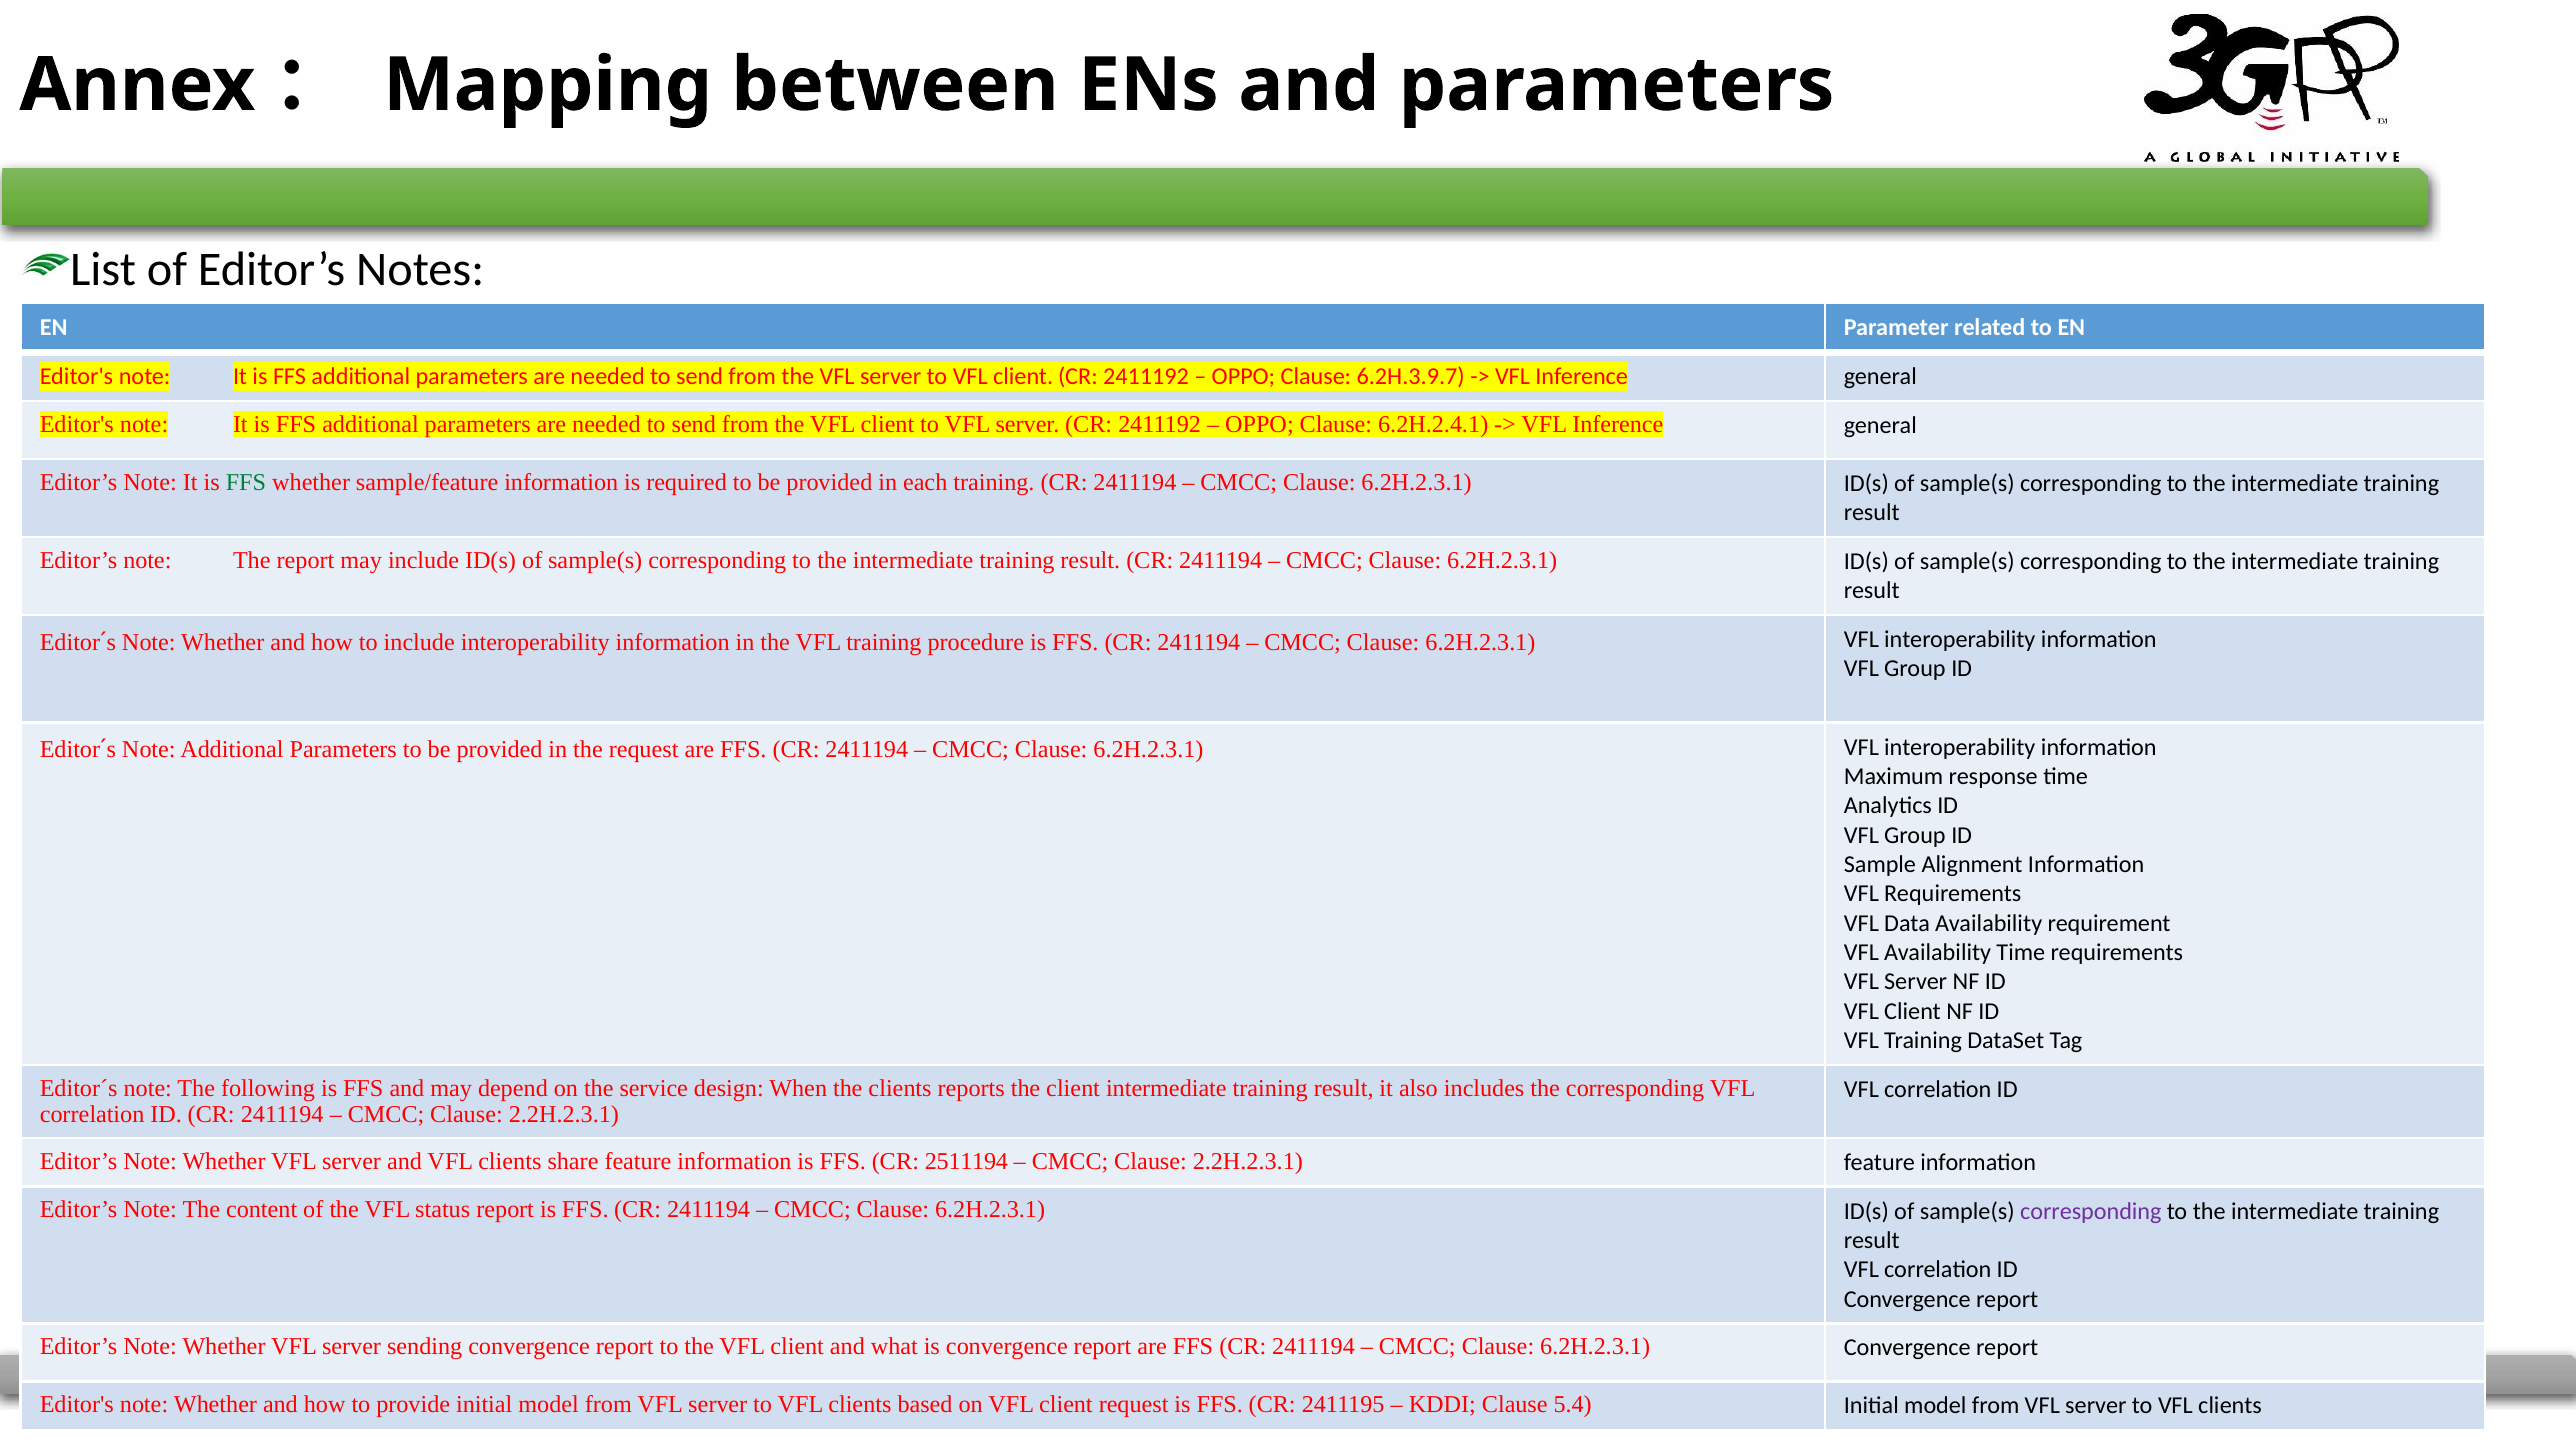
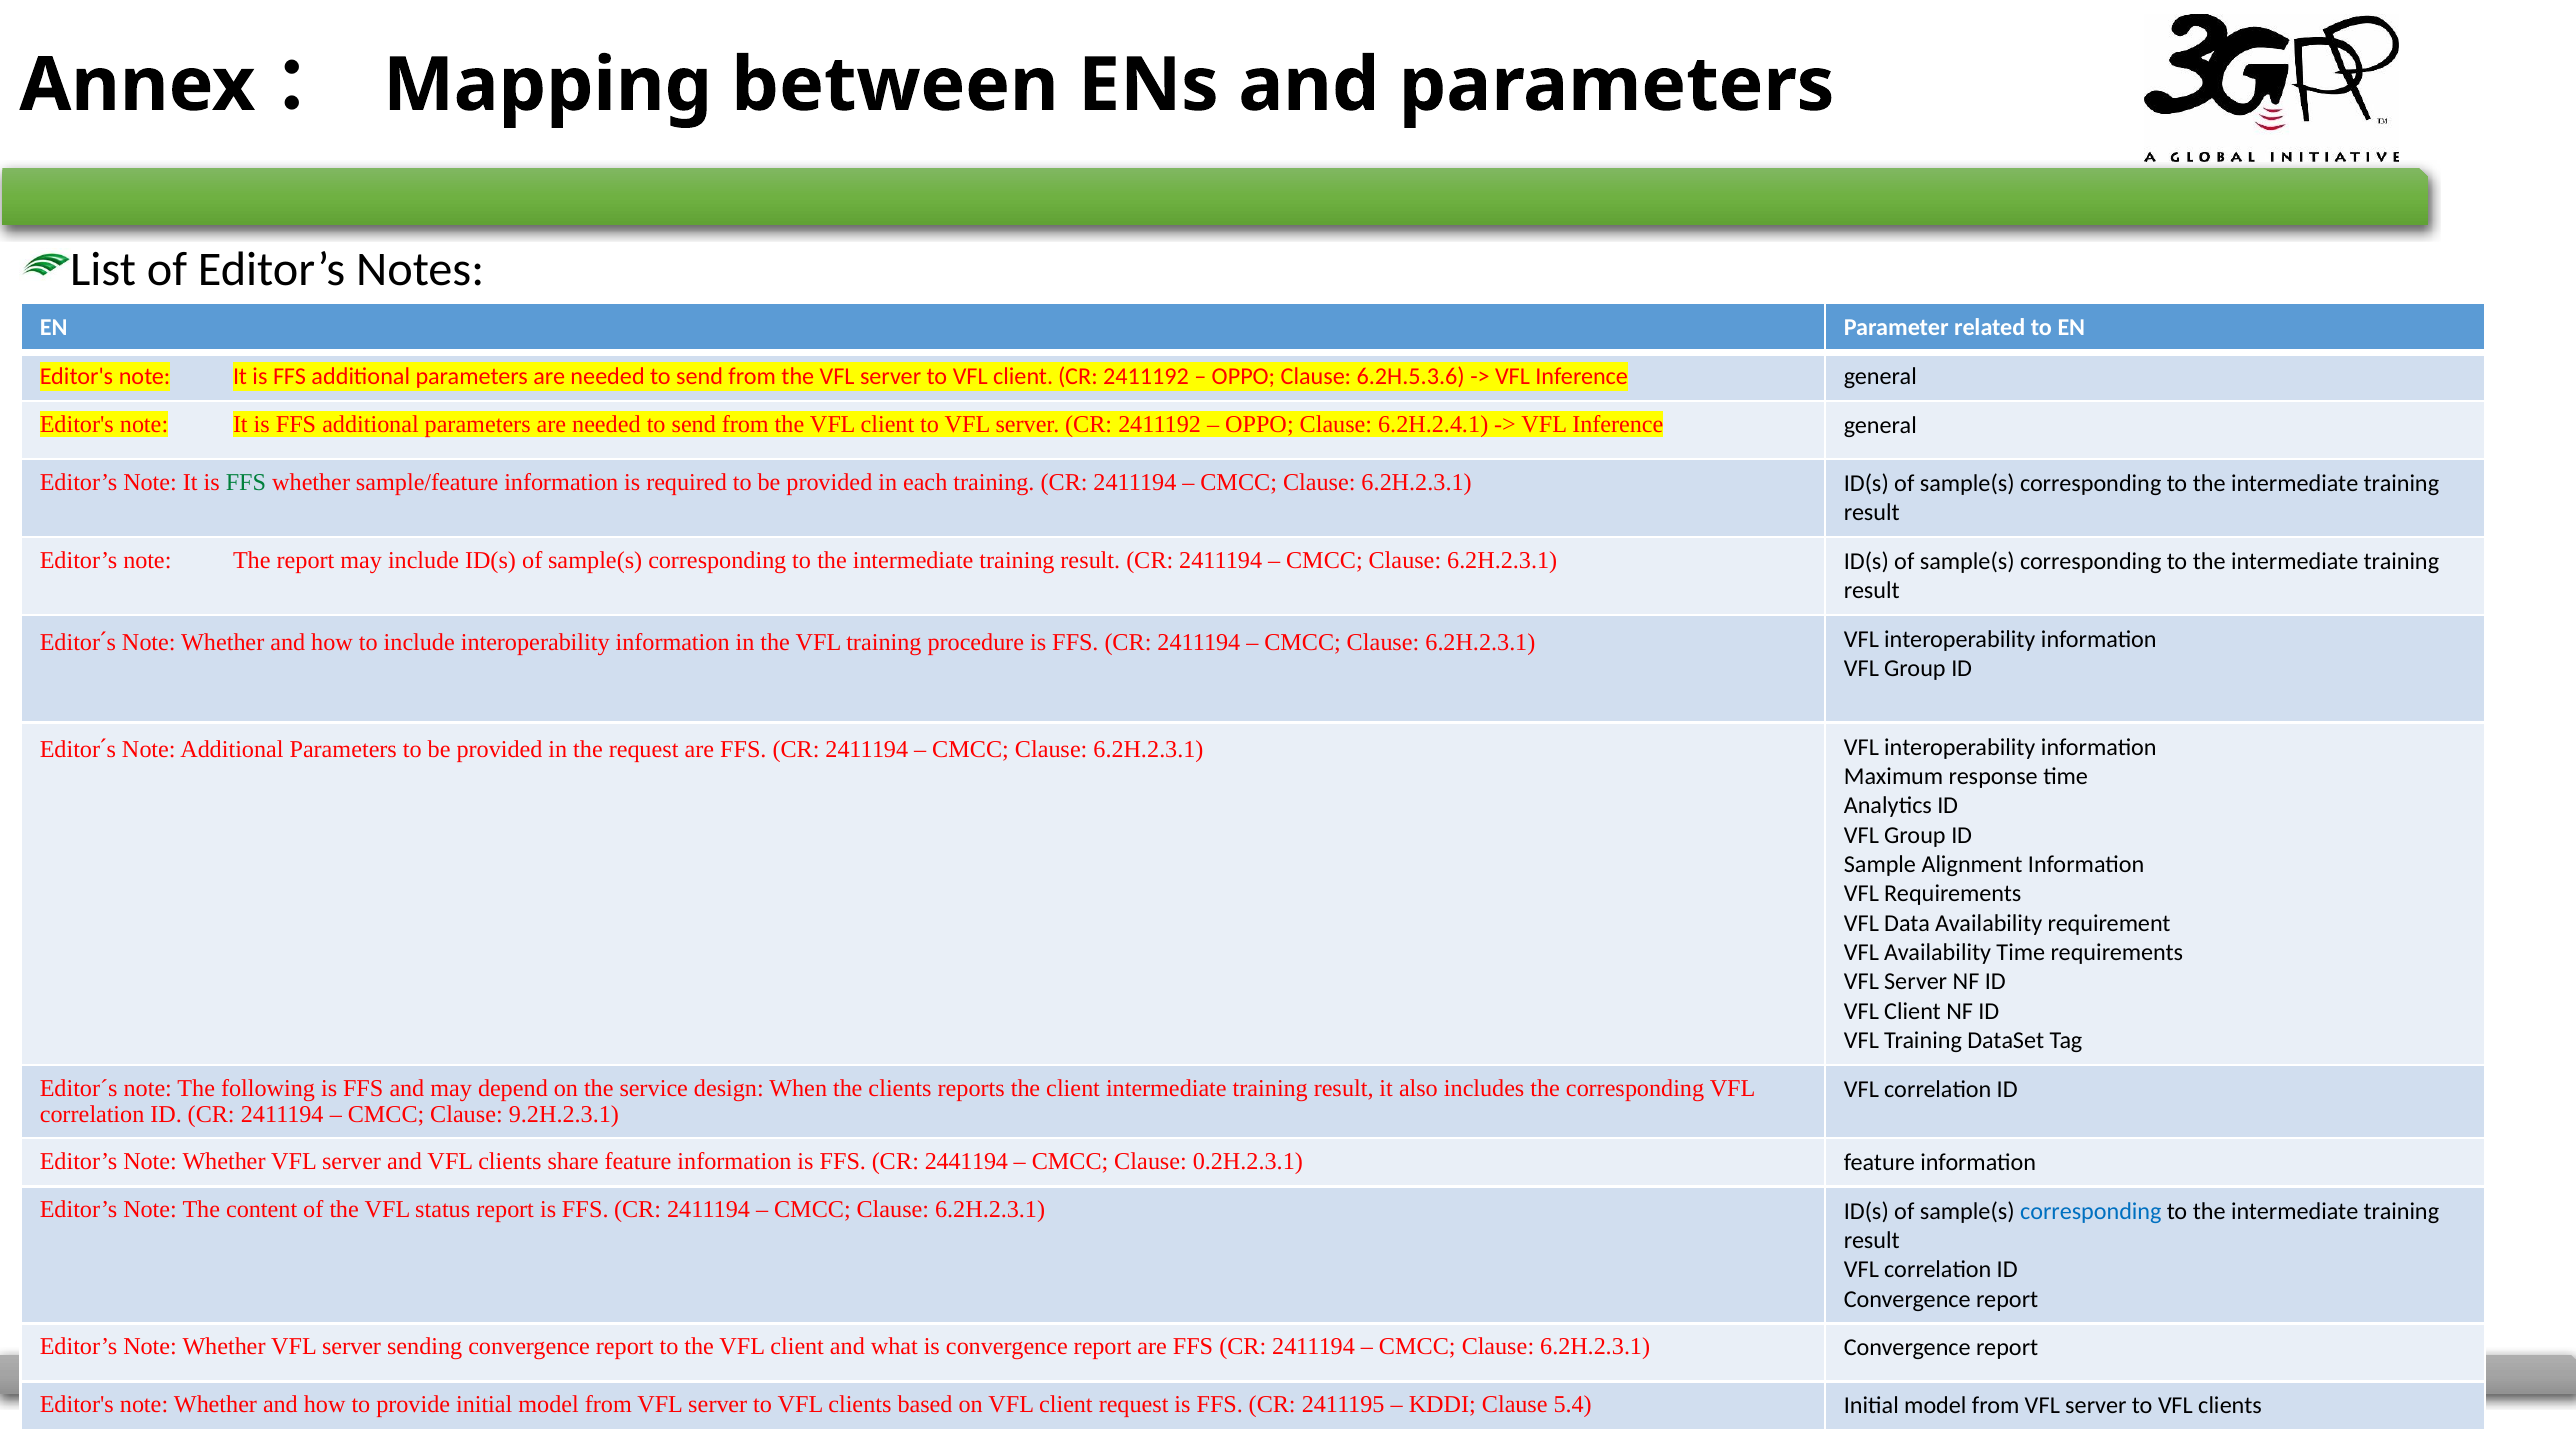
6.2H.3.9.7: 6.2H.3.9.7 -> 6.2H.5.3.6
2.2H.2.3.1 at (564, 1115): 2.2H.2.3.1 -> 9.2H.2.3.1
2511194: 2511194 -> 2441194
2.2H.2.3.1 at (1248, 1161): 2.2H.2.3.1 -> 0.2H.2.3.1
corresponding at (2091, 1211) colour: purple -> blue
